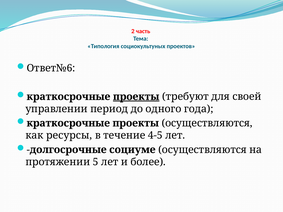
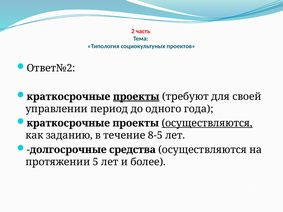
Ответ№6: Ответ№6 -> Ответ№2
осуществляются at (207, 123) underline: none -> present
ресурсы: ресурсы -> заданию
4-5: 4-5 -> 8-5
социуме: социуме -> средства
